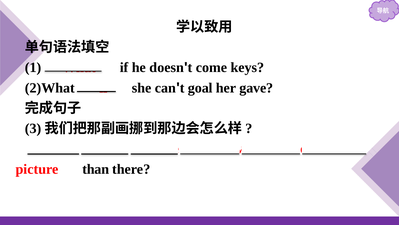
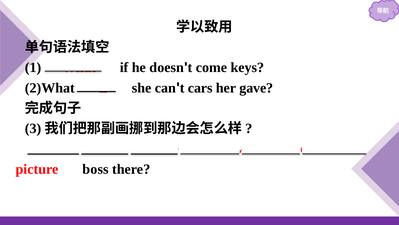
goal: goal -> cars
than: than -> boss
